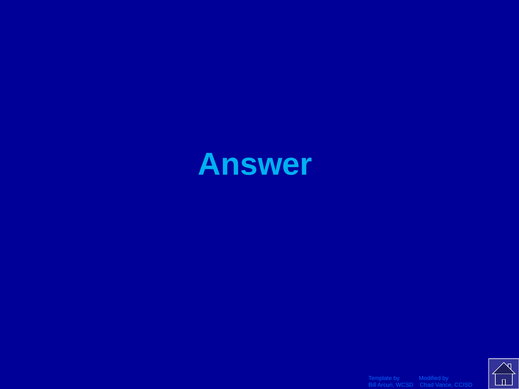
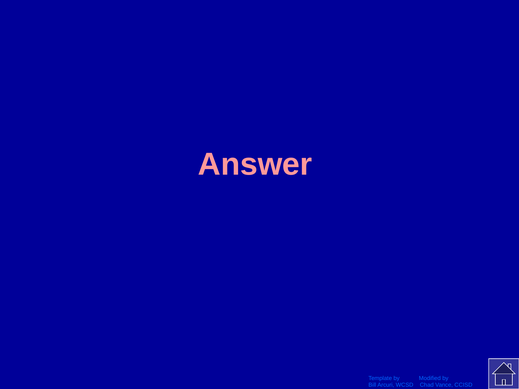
Answer colour: light blue -> pink
